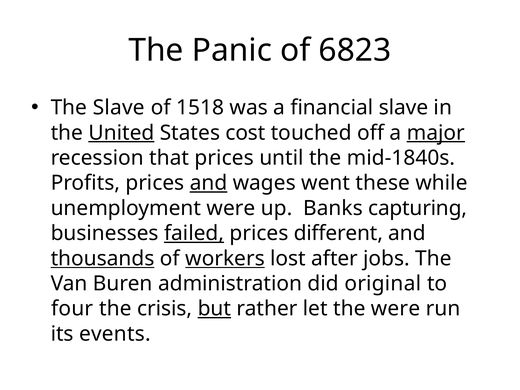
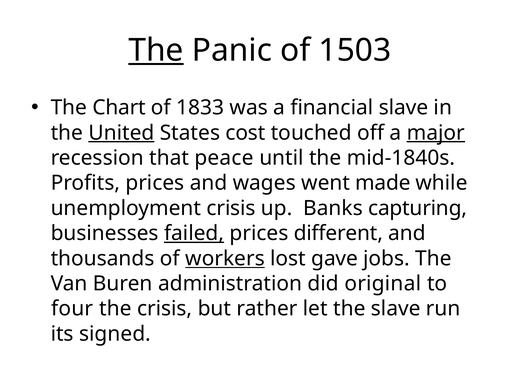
The at (156, 50) underline: none -> present
6823: 6823 -> 1503
The Slave: Slave -> Chart
1518: 1518 -> 1833
that prices: prices -> peace
and at (209, 183) underline: present -> none
these: these -> made
unemployment were: were -> crisis
thousands underline: present -> none
after: after -> gave
but underline: present -> none
the were: were -> slave
events: events -> signed
